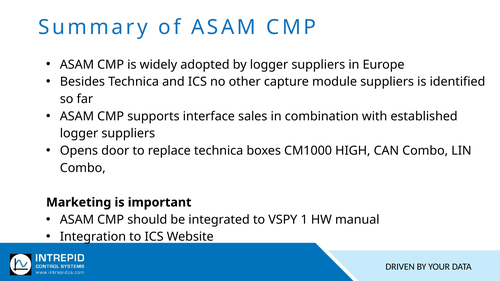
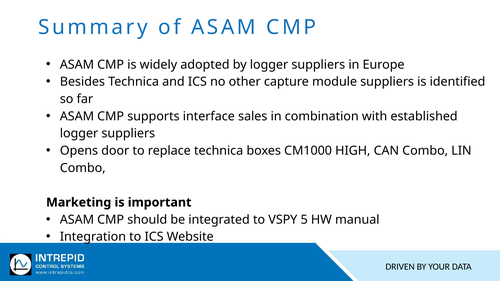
1: 1 -> 5
